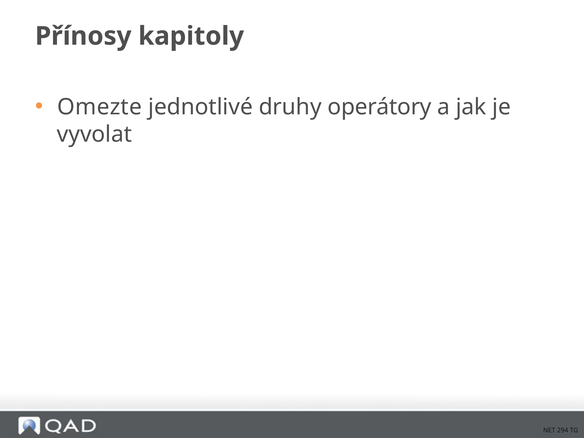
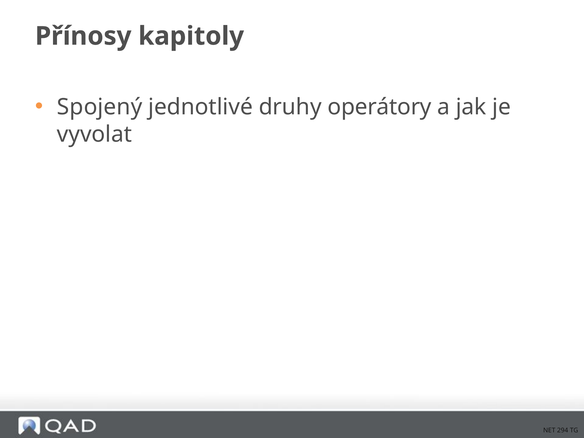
Omezte: Omezte -> Spojený
